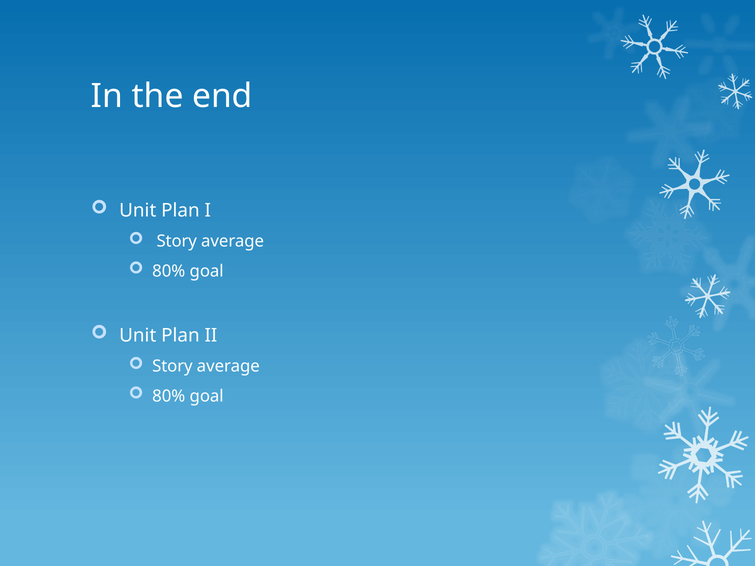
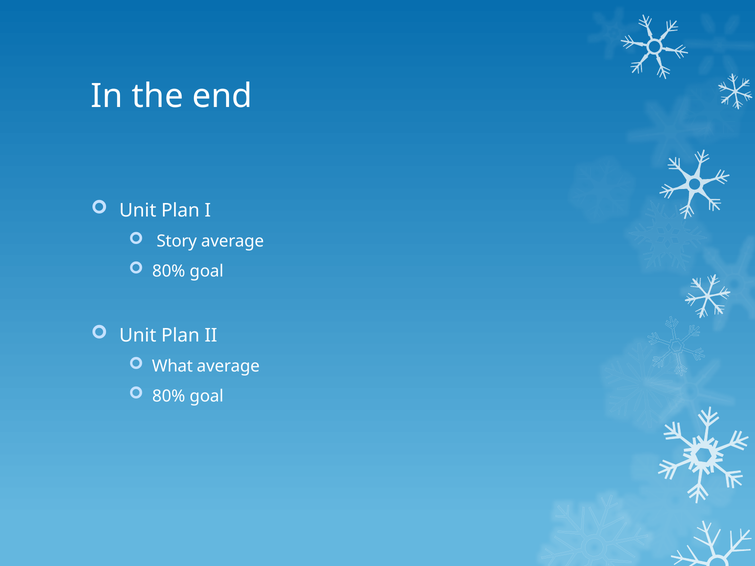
Story at (172, 366): Story -> What
